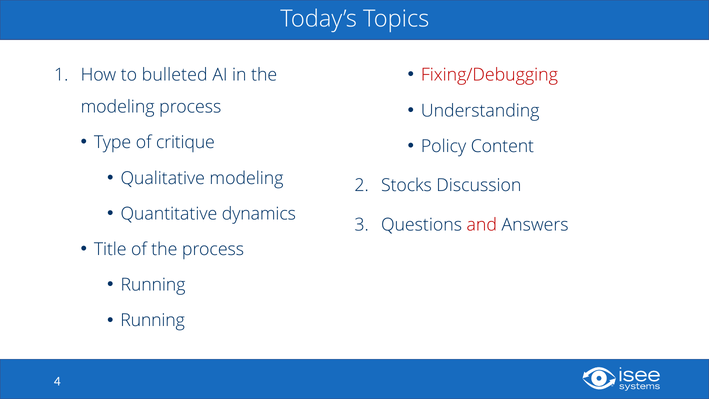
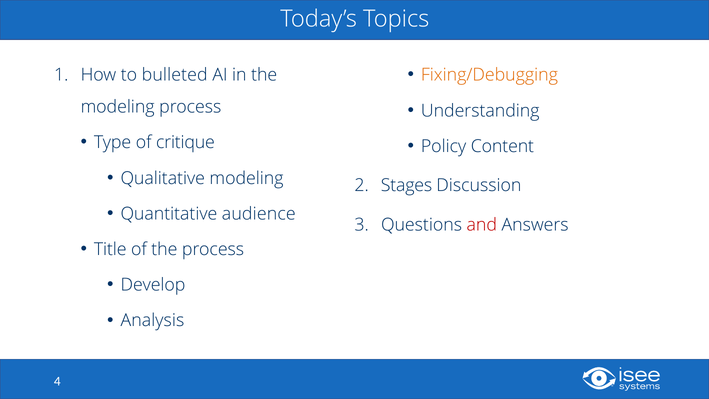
Fixing/Debugging colour: red -> orange
Stocks: Stocks -> Stages
dynamics: dynamics -> audience
Running at (153, 285): Running -> Develop
Running at (153, 320): Running -> Analysis
